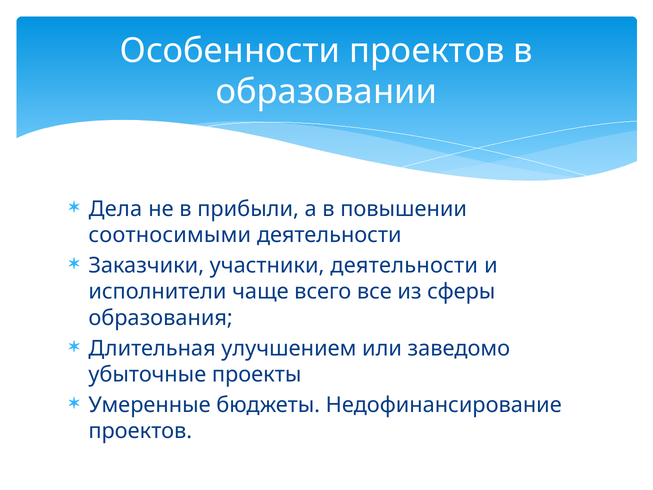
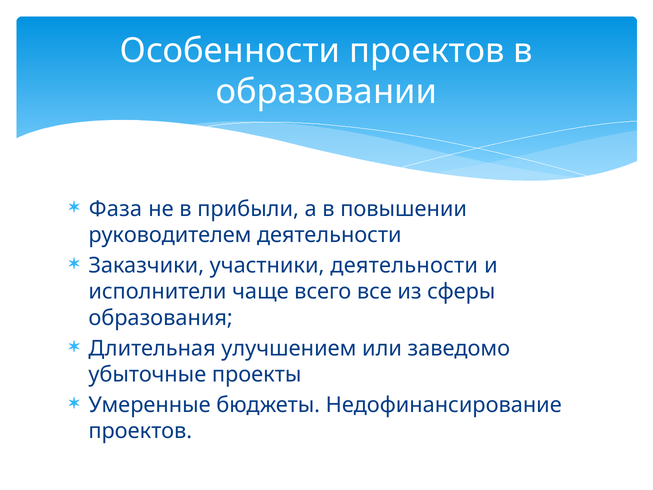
Дела: Дела -> Фаза
соотносимыми: соотносимыми -> руководителем
